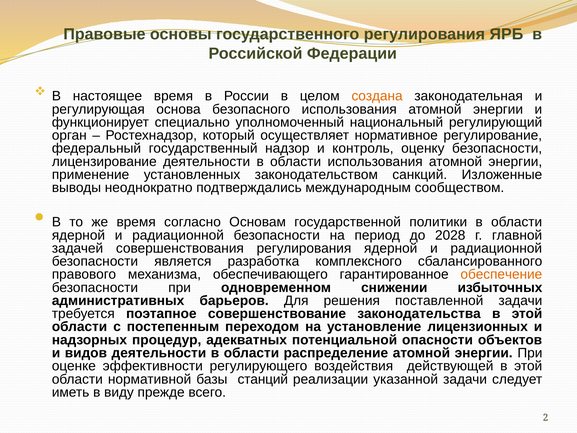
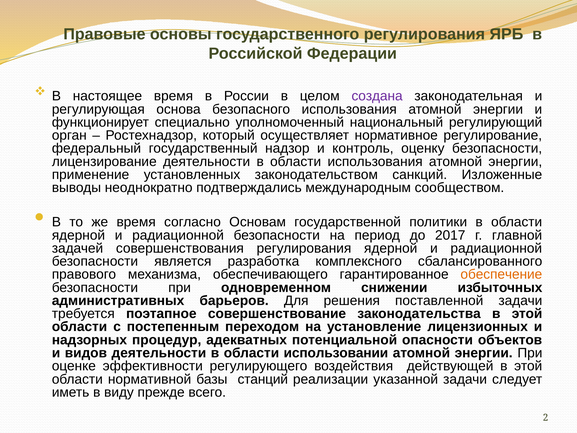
создана colour: orange -> purple
2028: 2028 -> 2017
распределение: распределение -> использовании
